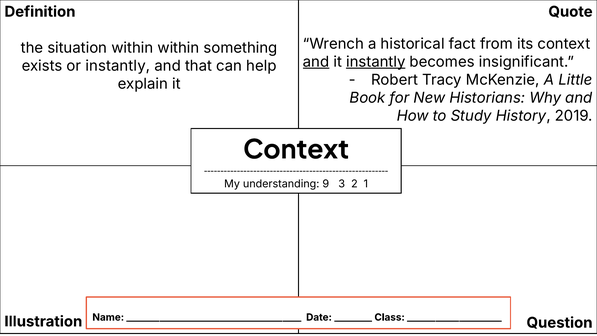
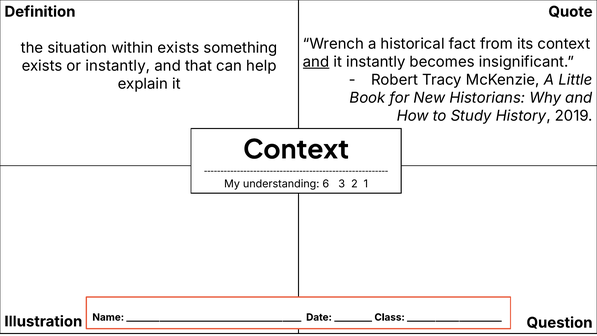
within within: within -> exists
instantly at (376, 62) underline: present -> none
9: 9 -> 6
